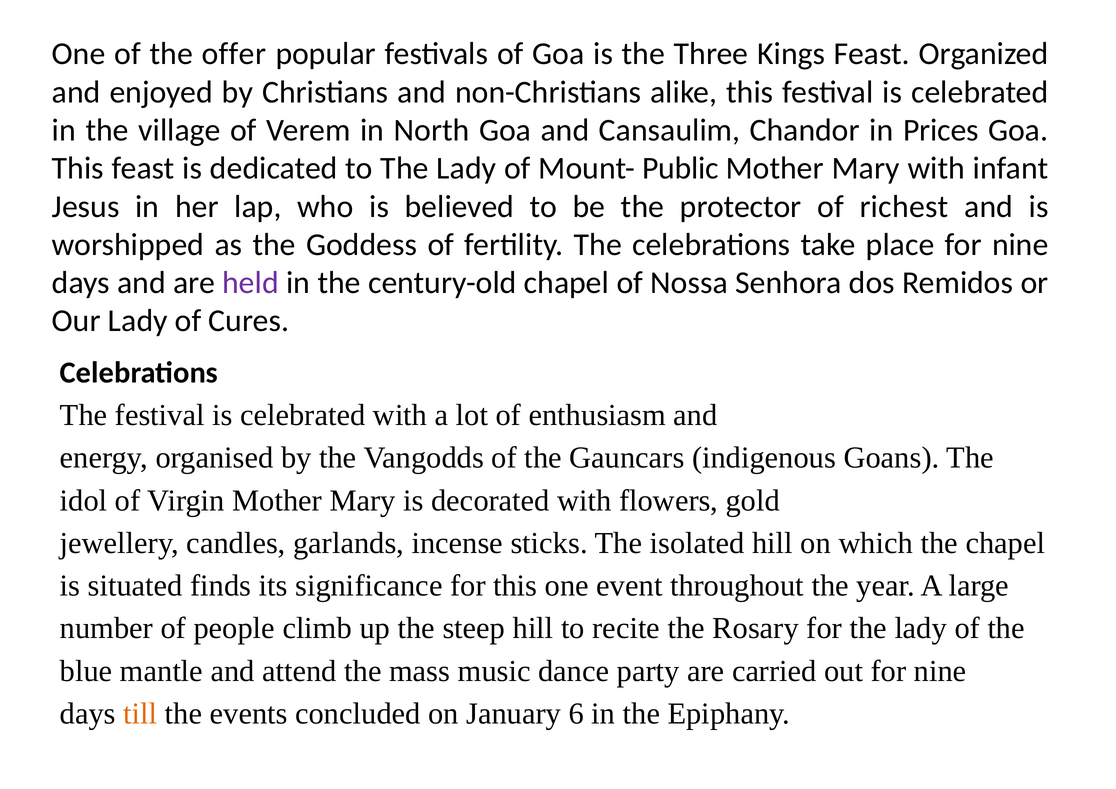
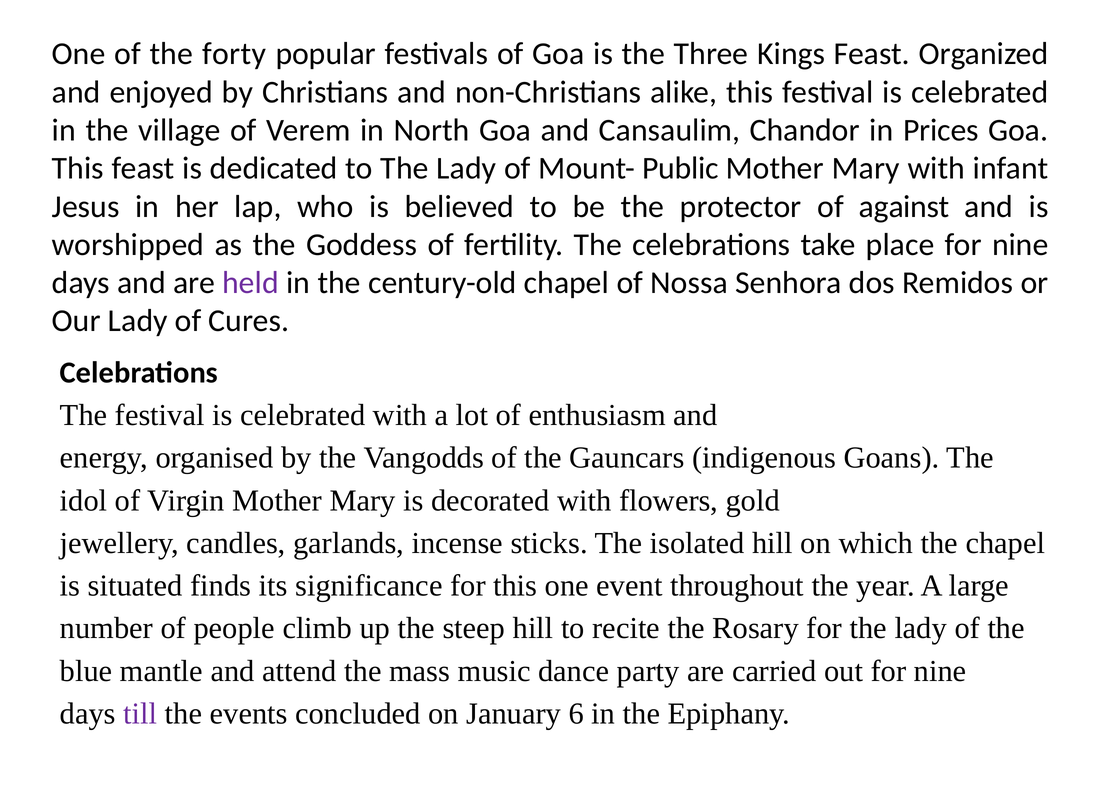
offer: offer -> forty
richest: richest -> against
till colour: orange -> purple
